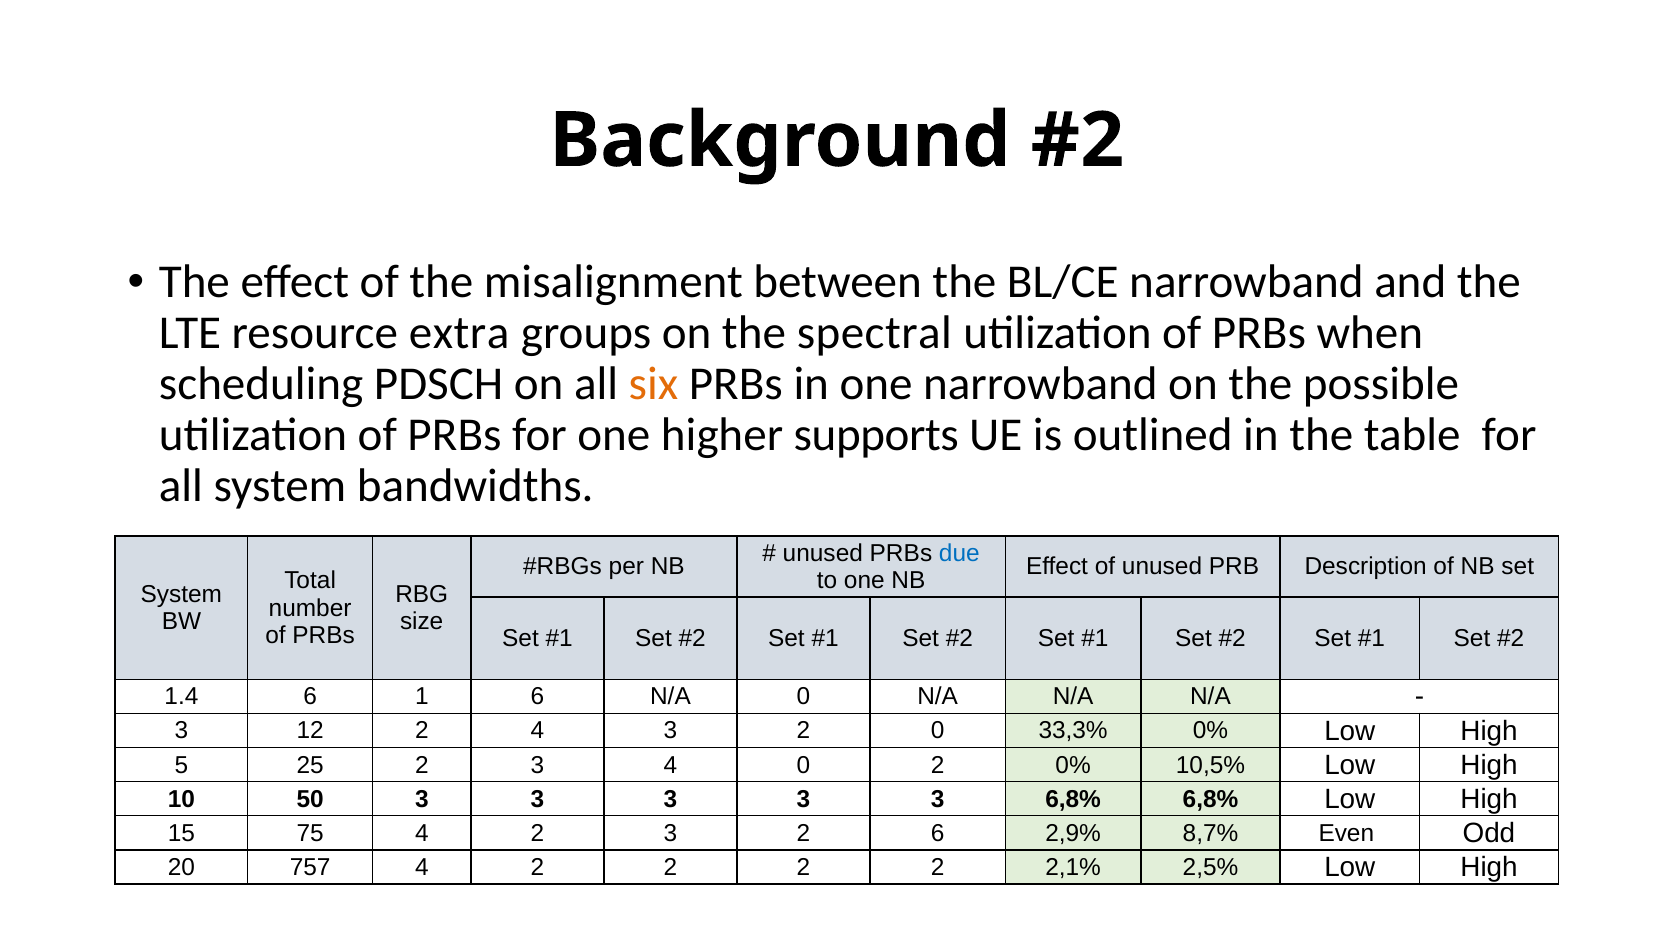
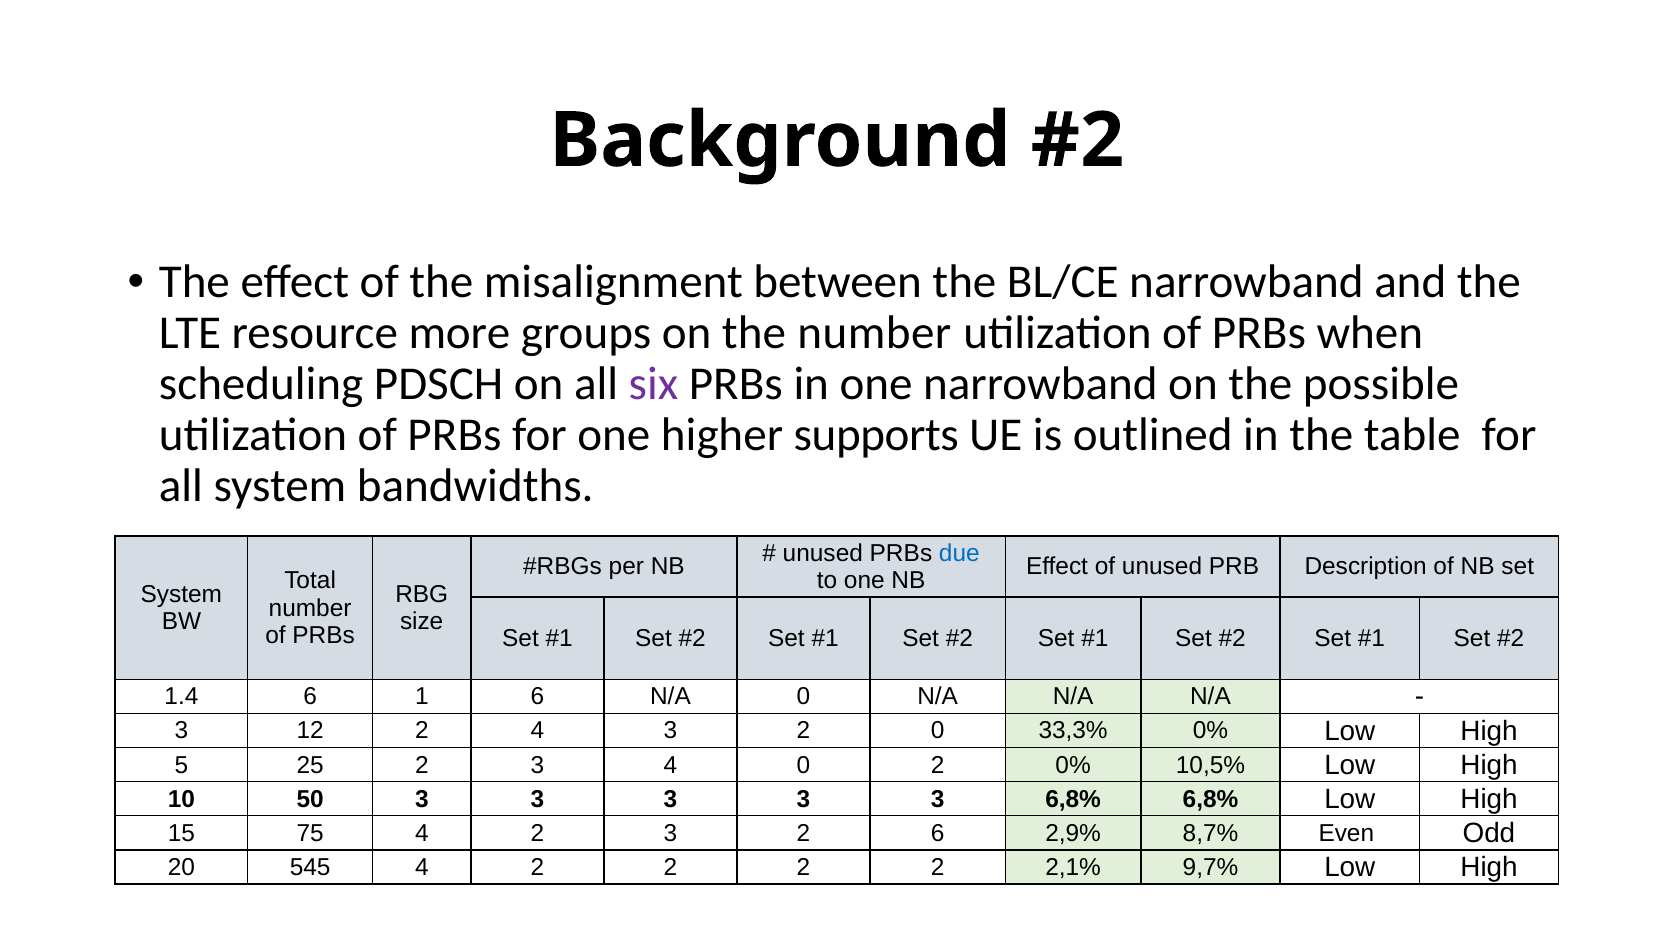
extra: extra -> more
the spectral: spectral -> number
six colour: orange -> purple
757: 757 -> 545
2,5%: 2,5% -> 9,7%
